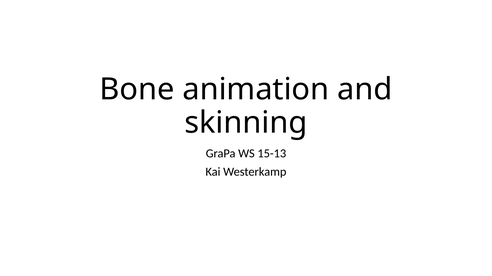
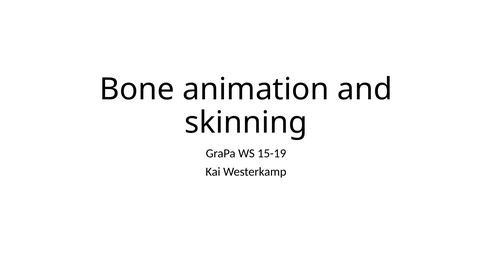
15-13: 15-13 -> 15-19
